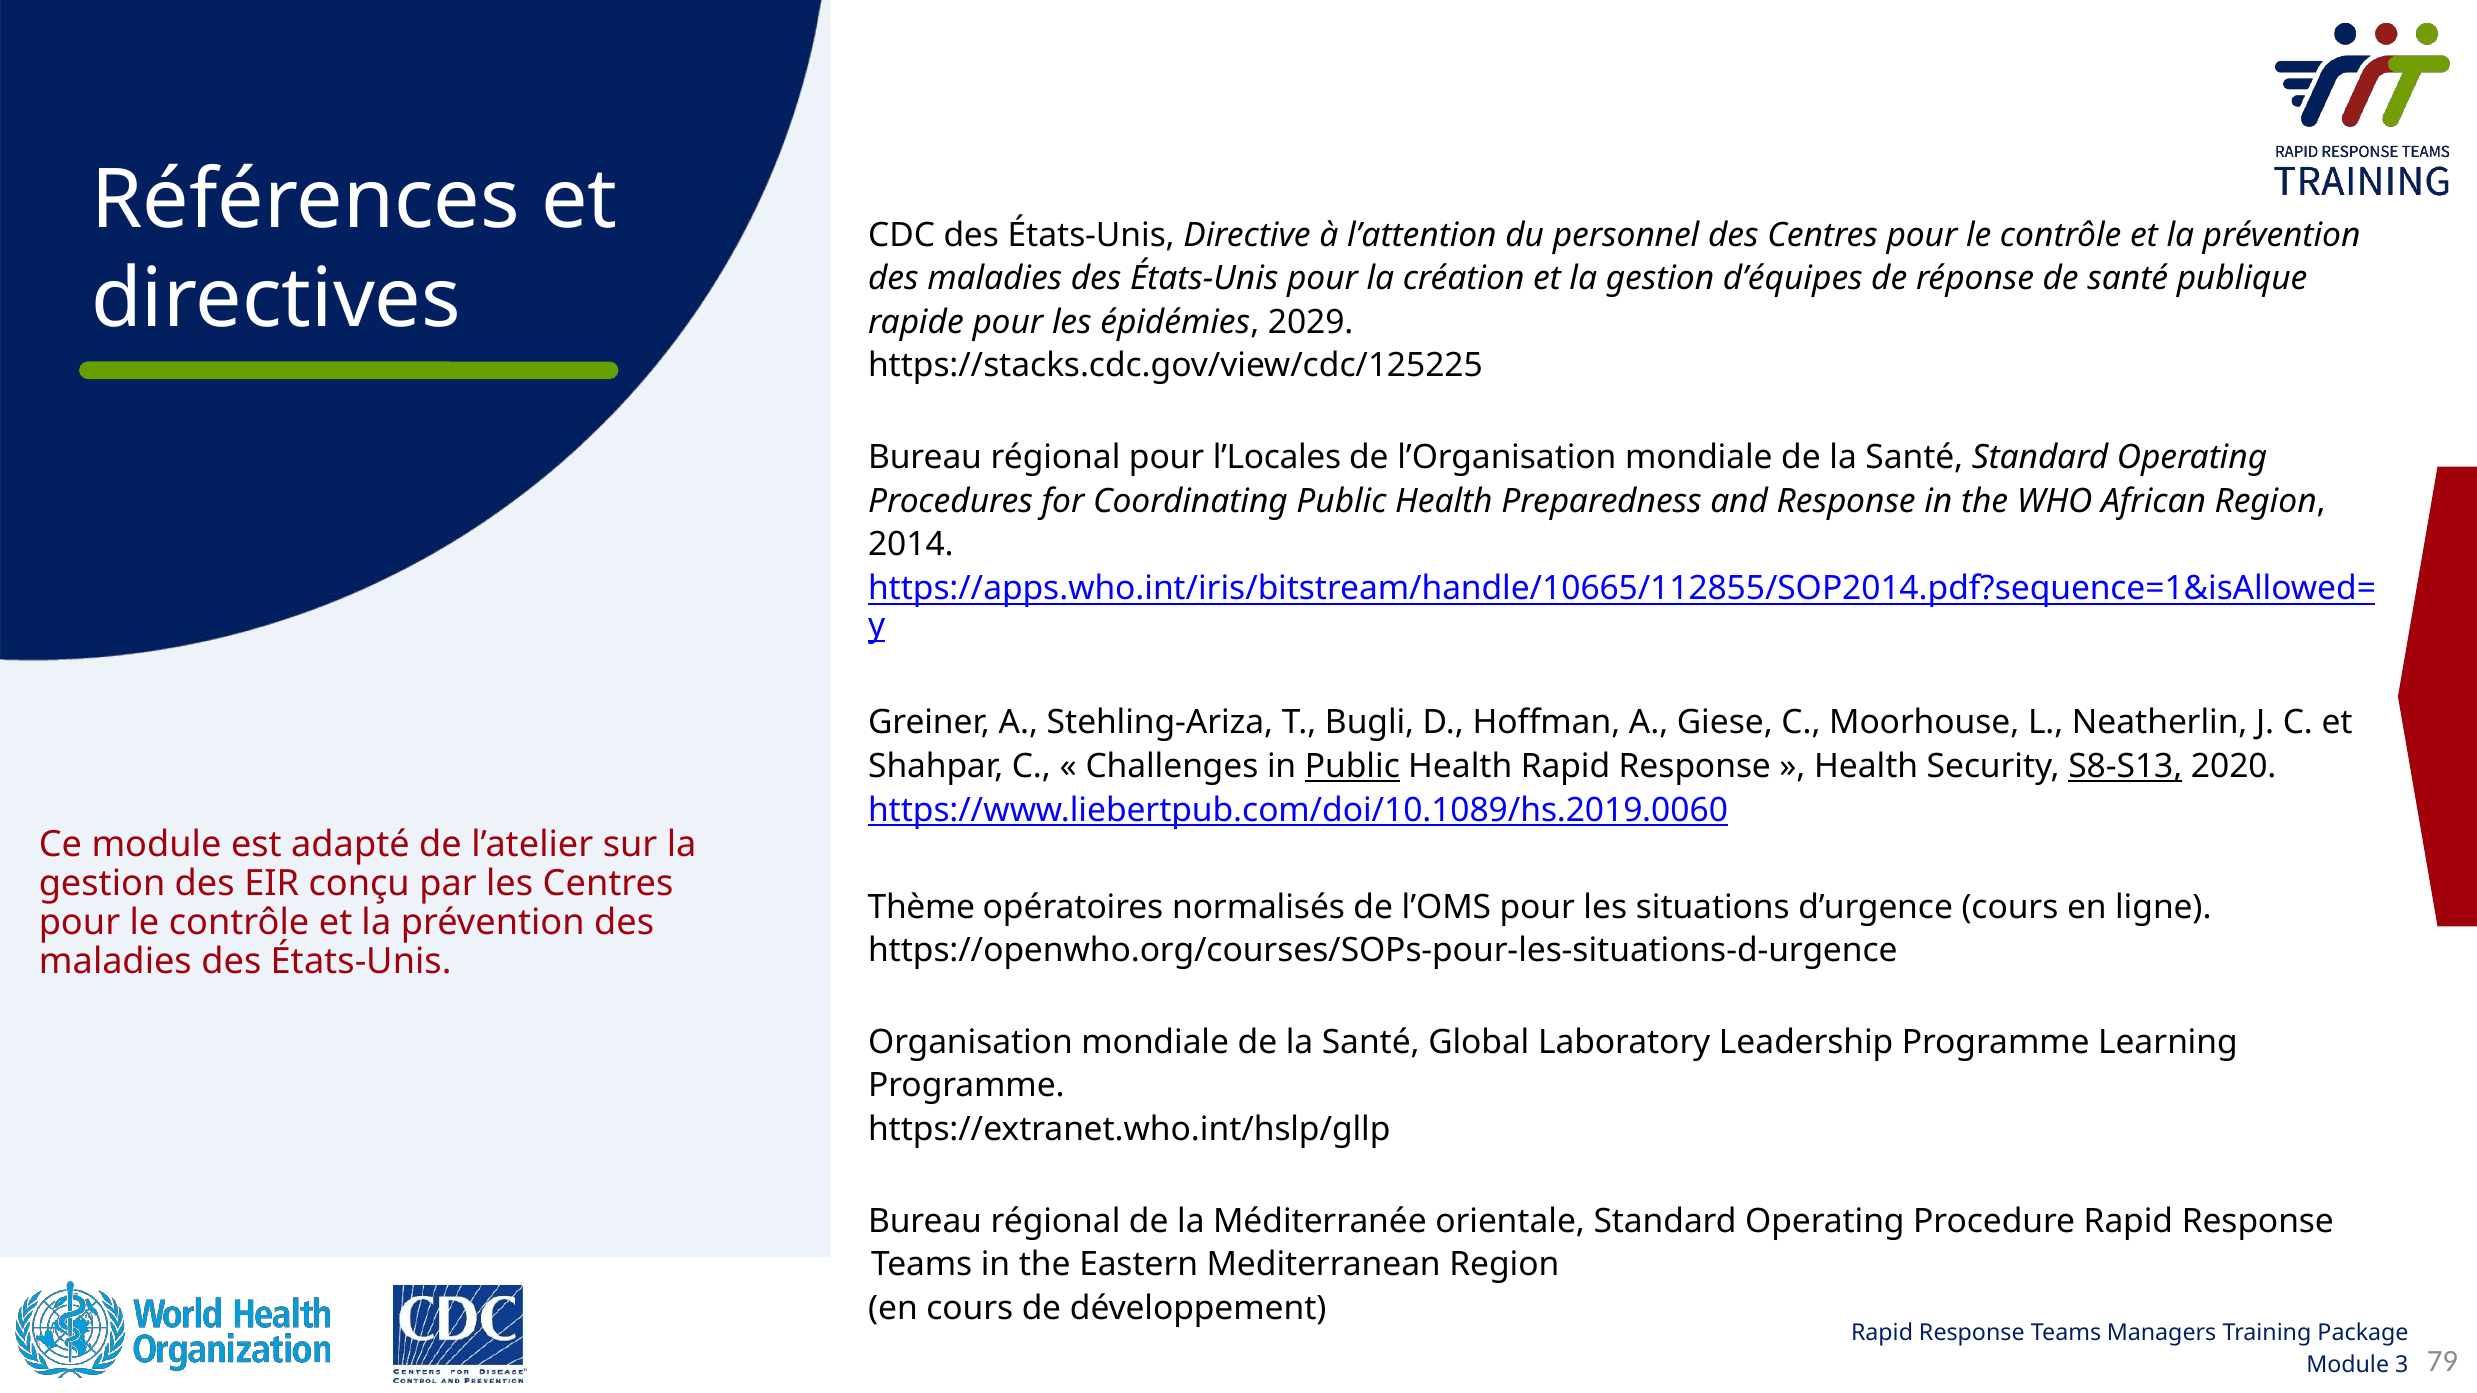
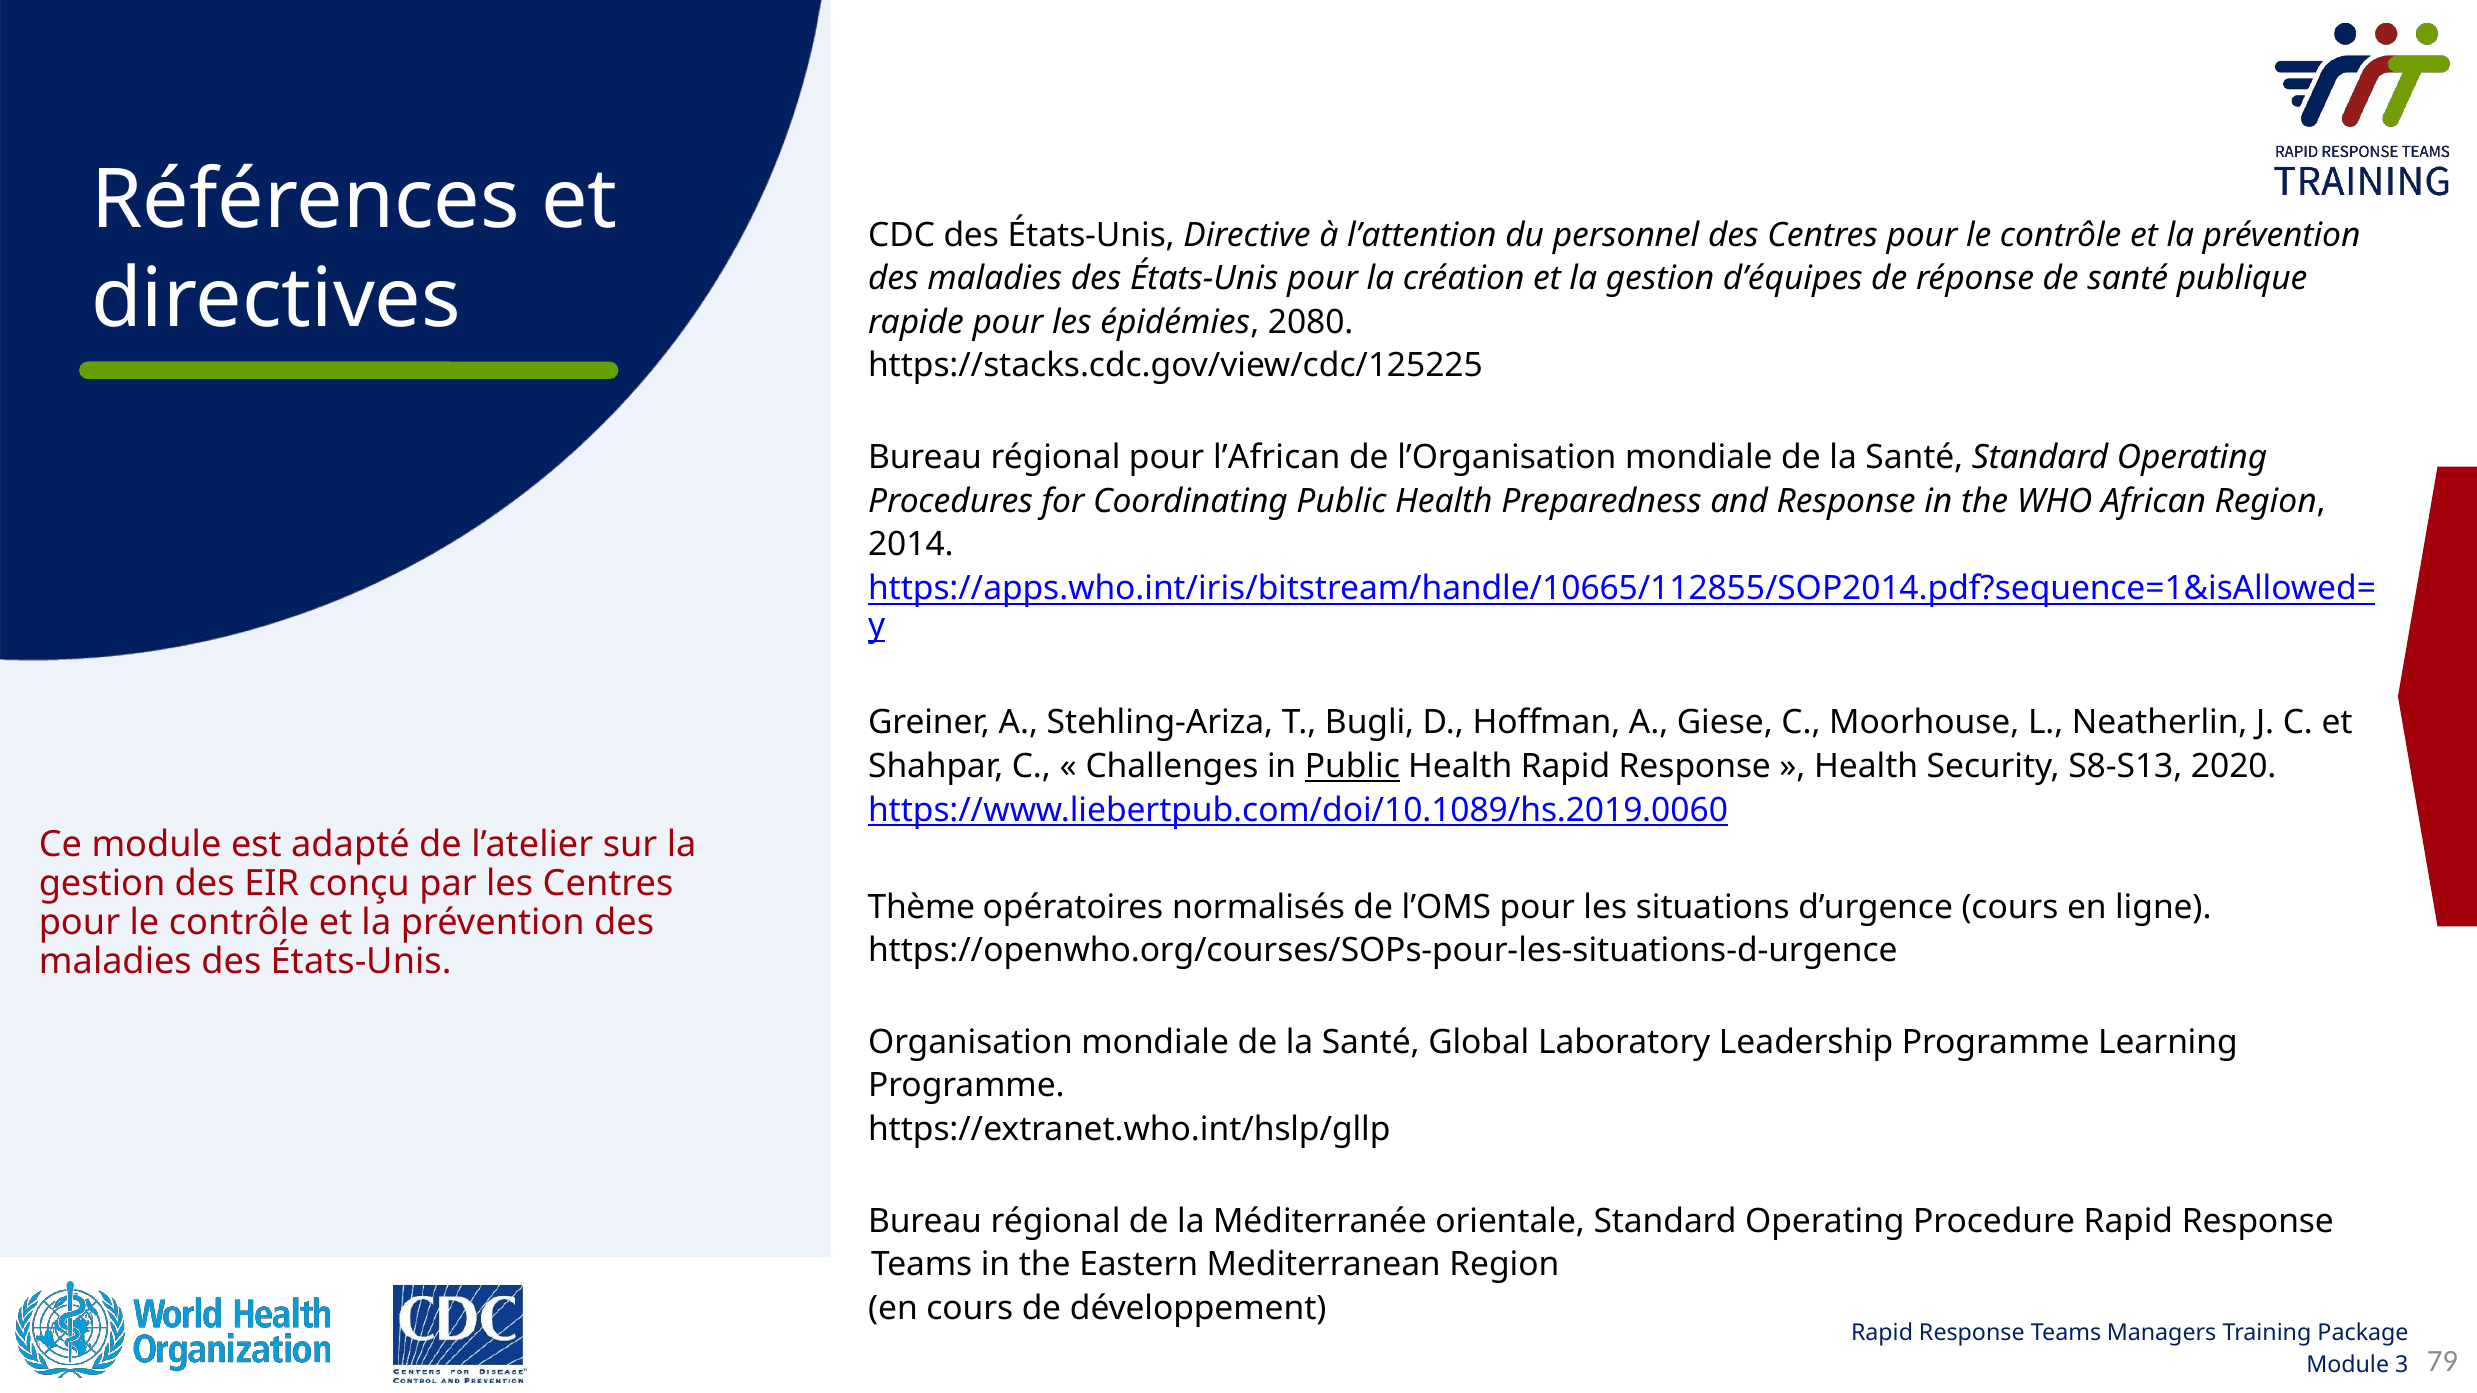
2029: 2029 -> 2080
l’Locales: l’Locales -> l’African
S8-S13 underline: present -> none
